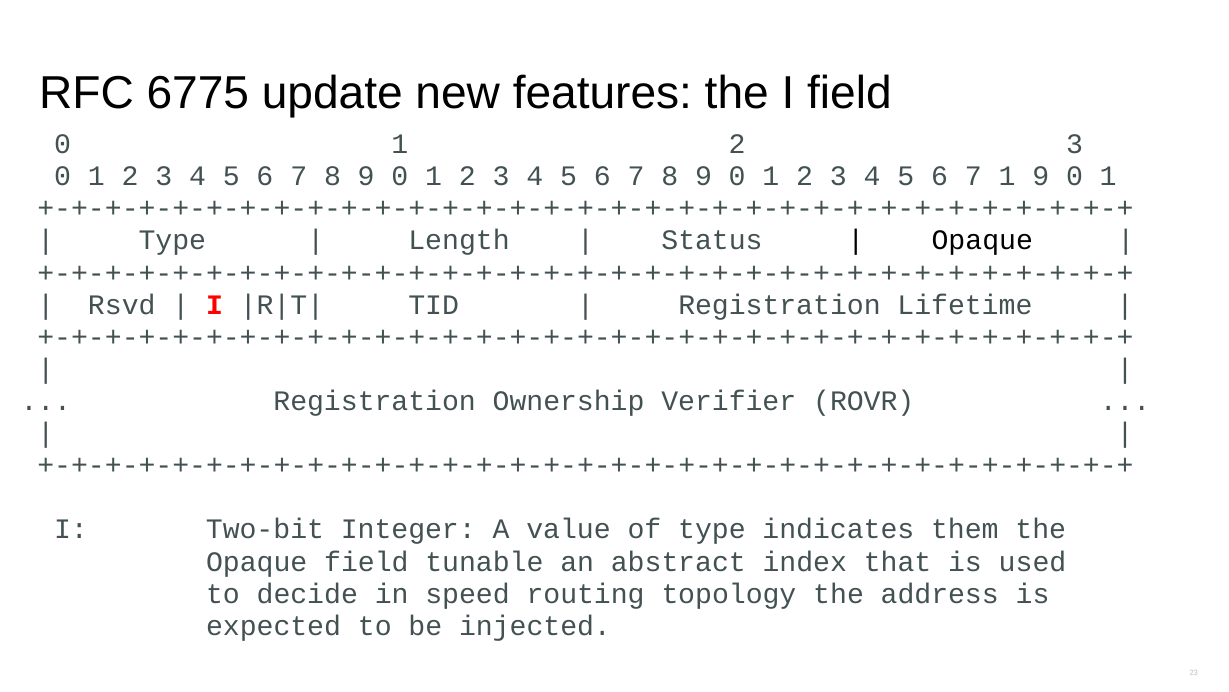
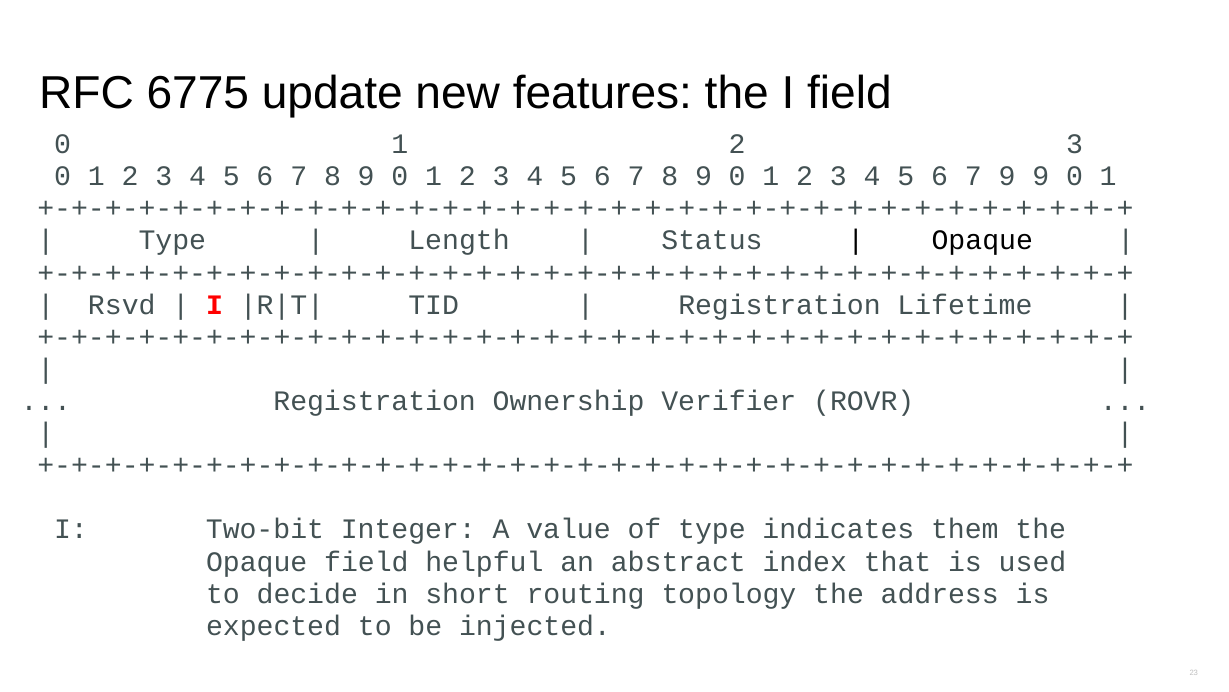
7 1: 1 -> 9
tunable: tunable -> helpful
speed: speed -> short
